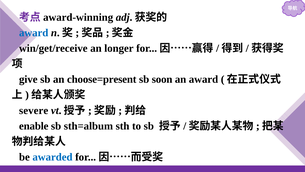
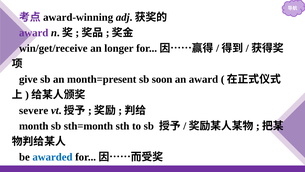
award at (34, 33) colour: blue -> purple
choose=present: choose=present -> month=present
enable: enable -> month
sth=album: sth=album -> sth=month
